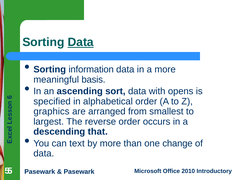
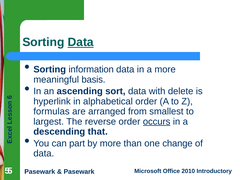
opens: opens -> delete
specified: specified -> hyperlink
graphics: graphics -> formulas
occurs underline: none -> present
text: text -> part
